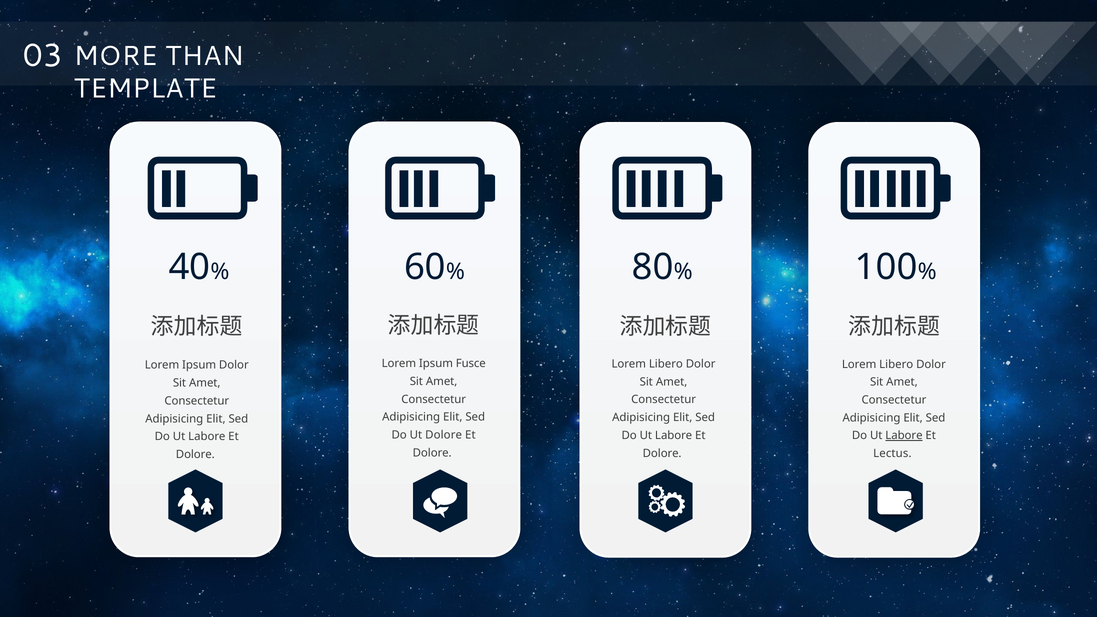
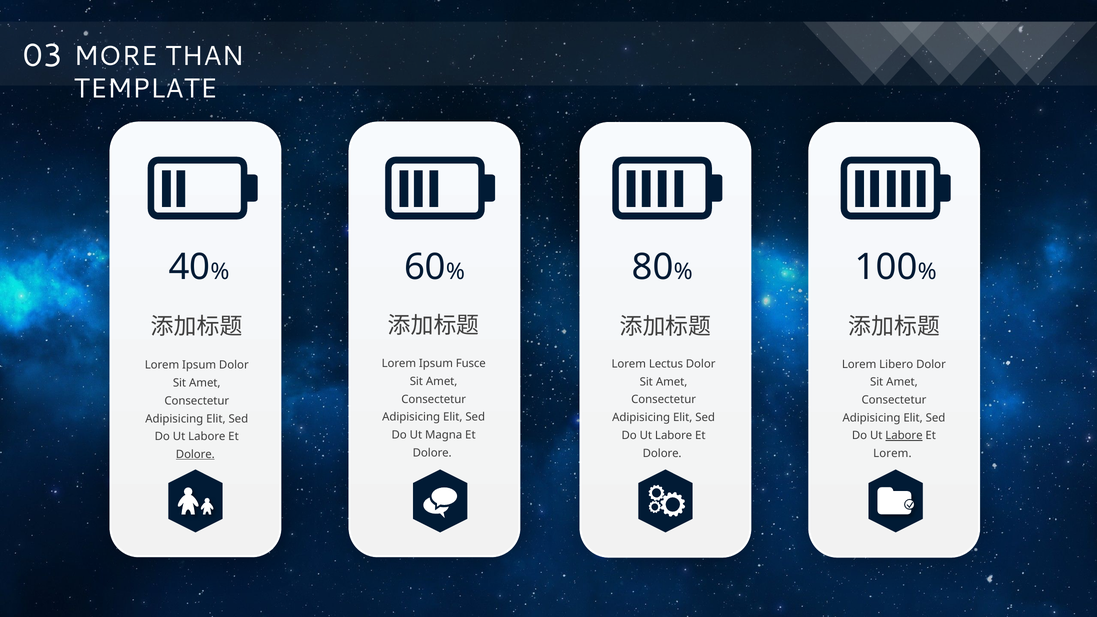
Libero at (666, 364): Libero -> Lectus
Ut Dolore: Dolore -> Magna
Lectus at (892, 454): Lectus -> Lorem
Dolore at (195, 454) underline: none -> present
